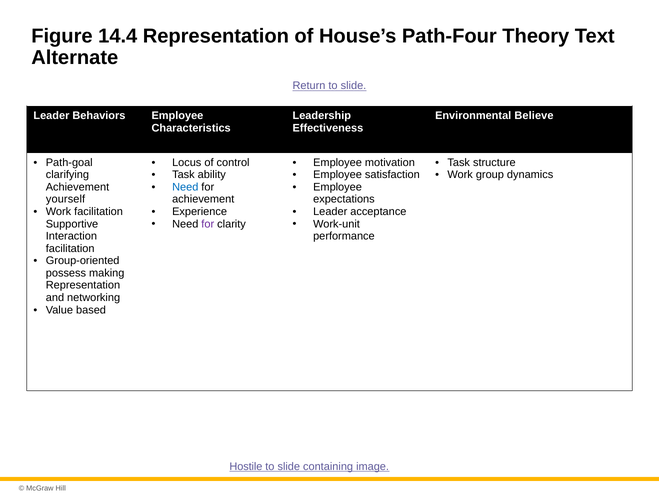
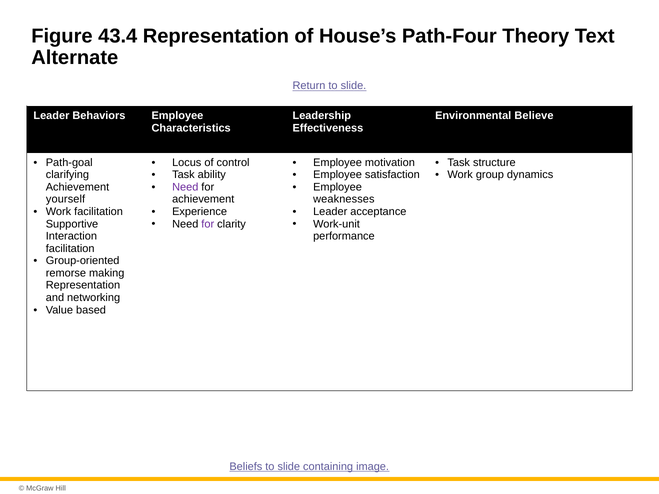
14.4: 14.4 -> 43.4
Need at (185, 187) colour: blue -> purple
expectations: expectations -> weaknesses
possess: possess -> remorse
Hostile: Hostile -> Beliefs
